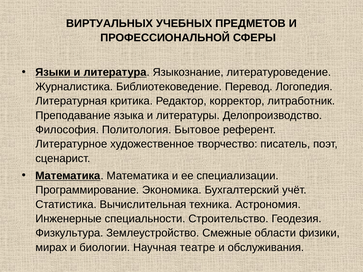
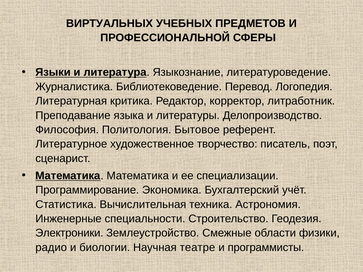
Физкультура: Физкультура -> Электроники
мирах: мирах -> радио
обслуживания: обслуживания -> программисты
